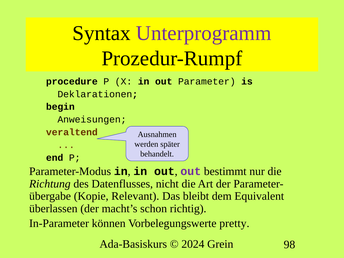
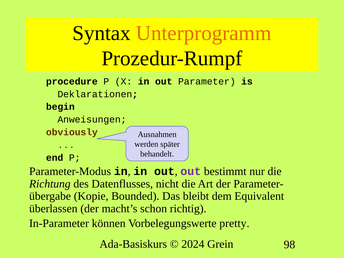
Unterprogramm colour: purple -> orange
veraltend: veraltend -> obviously
Relevant: Relevant -> Bounded
